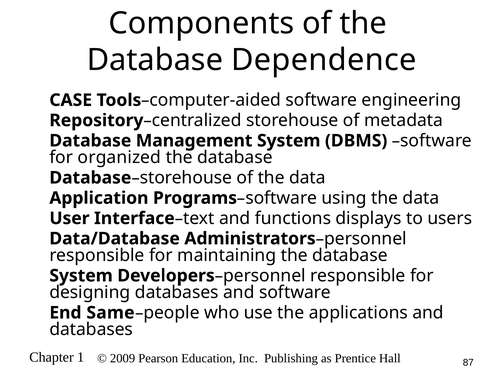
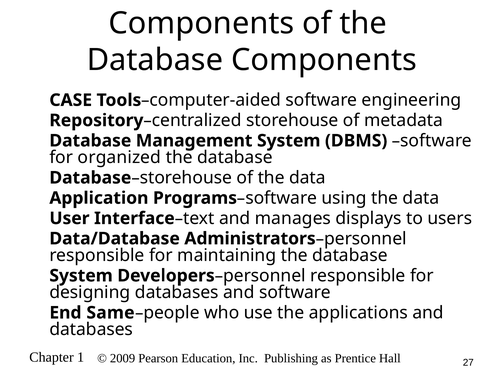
Database Dependence: Dependence -> Components
functions: functions -> manages
87: 87 -> 27
